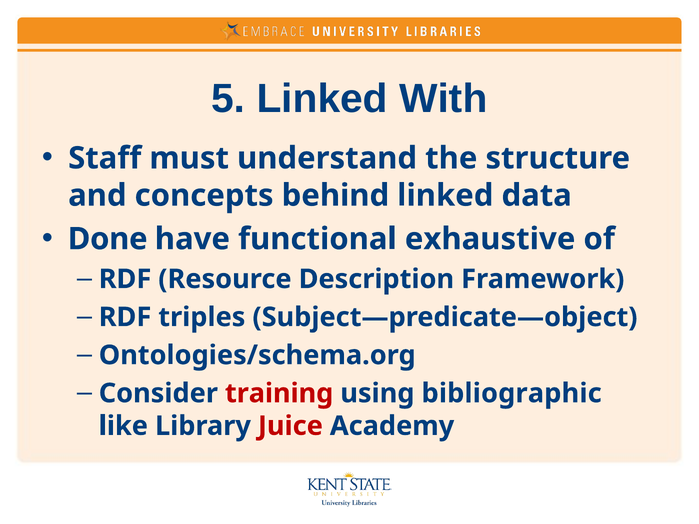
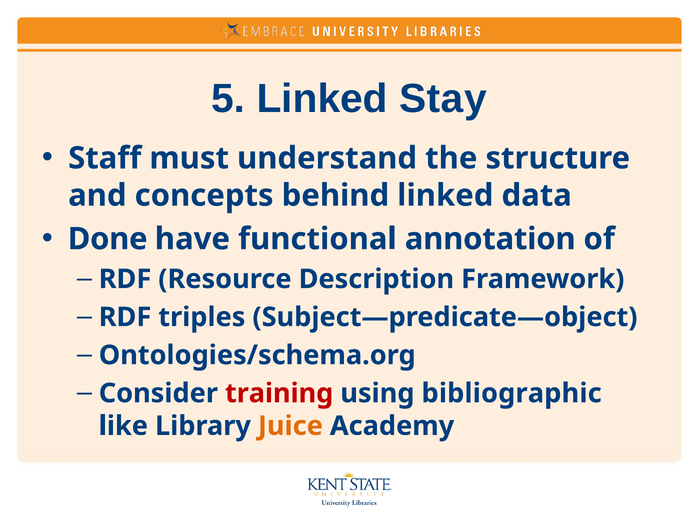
With: With -> Stay
exhaustive: exhaustive -> annotation
Juice colour: red -> orange
